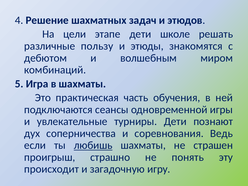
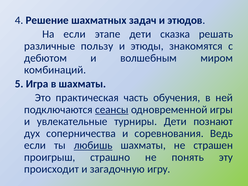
На цели: цели -> если
школе: школе -> сказка
сеансы underline: none -> present
